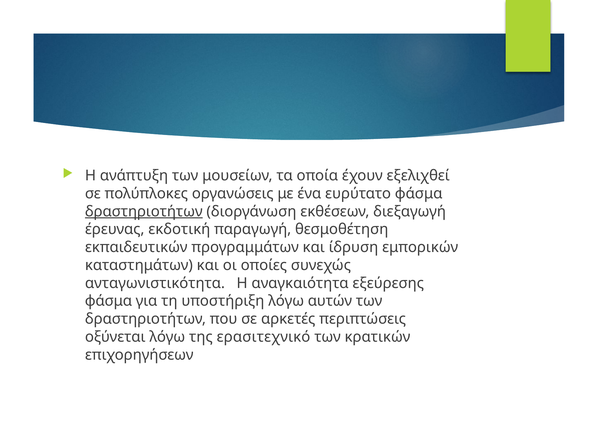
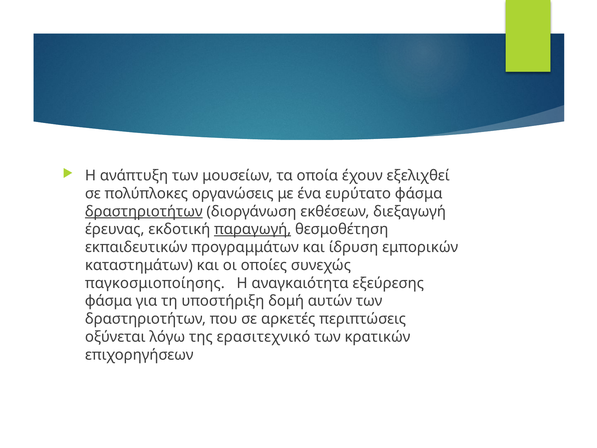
παραγωγή underline: none -> present
ανταγωνιστικότητα: ανταγωνιστικότητα -> παγκοσμιοποίησης
υποστήριξη λόγω: λόγω -> δομή
